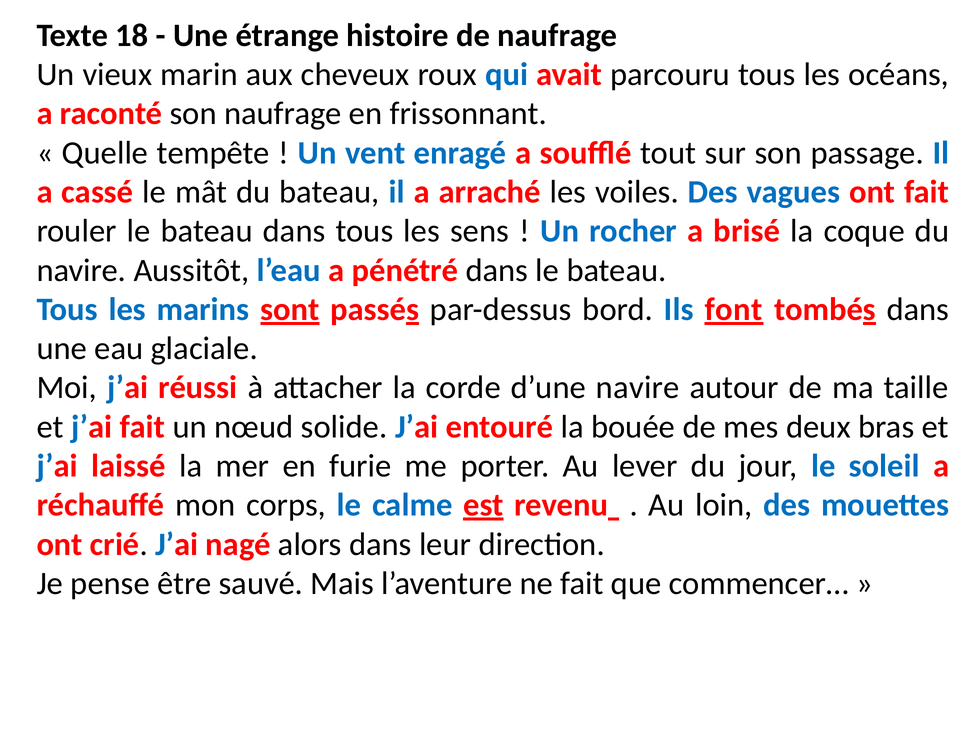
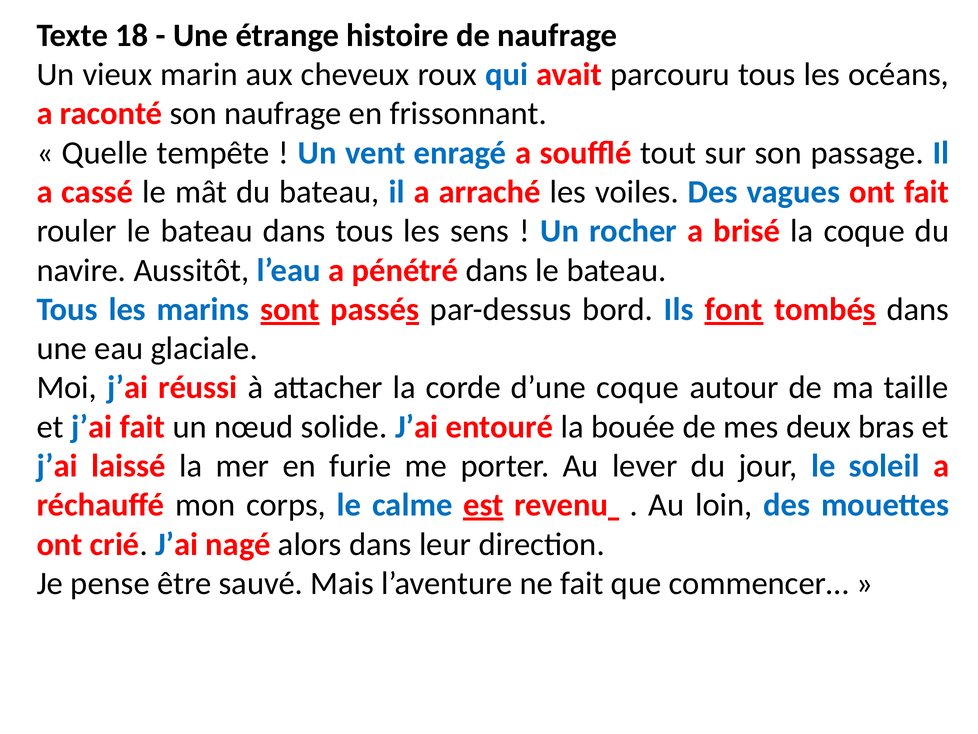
d’une navire: navire -> coque
